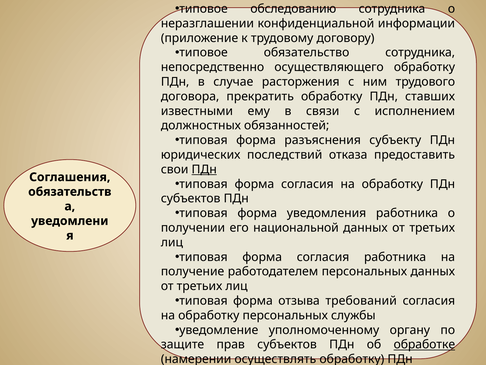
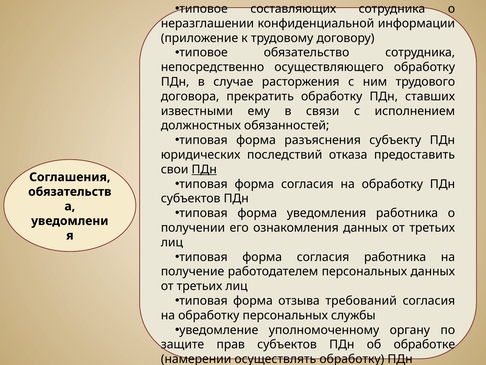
обследованию: обследованию -> составляющих
национальной: национальной -> ознакомления
обработке underline: present -> none
